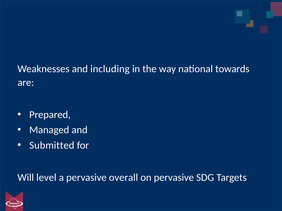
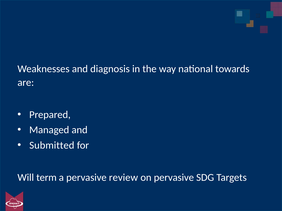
including: including -> diagnosis
level: level -> term
overall: overall -> review
